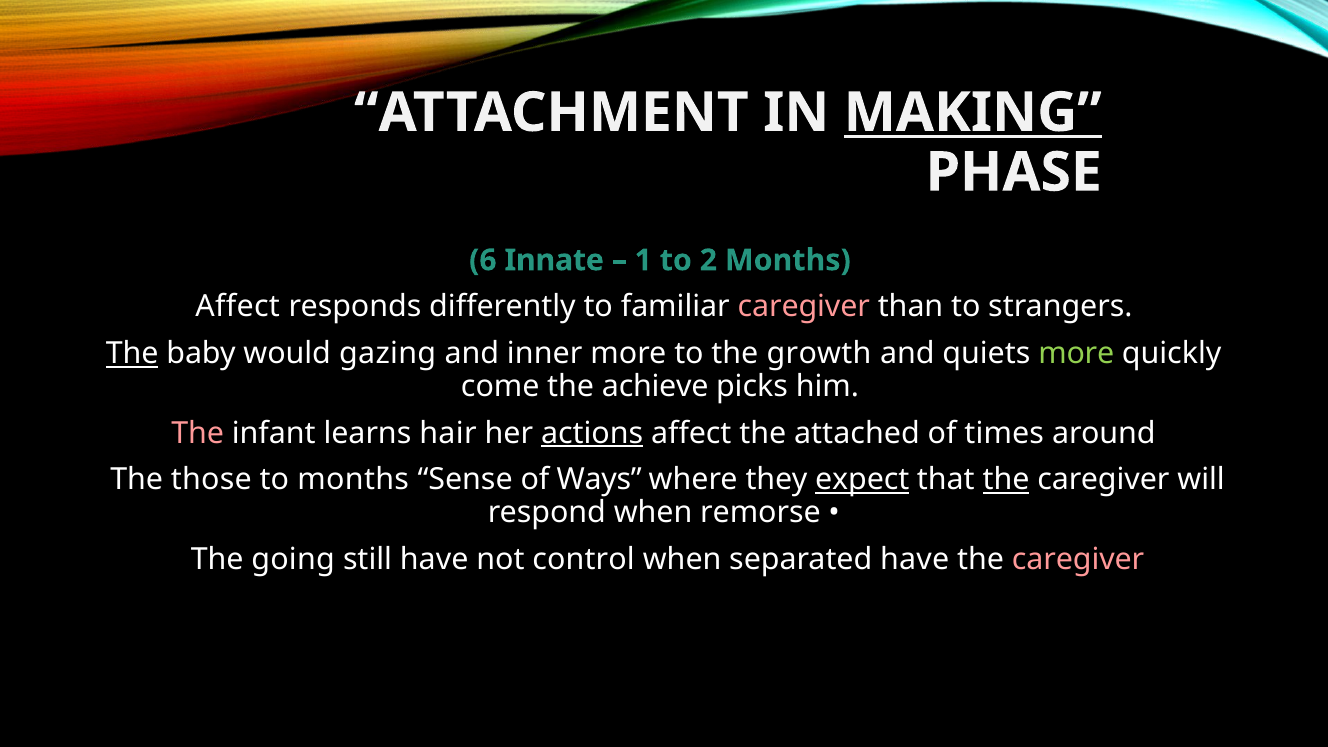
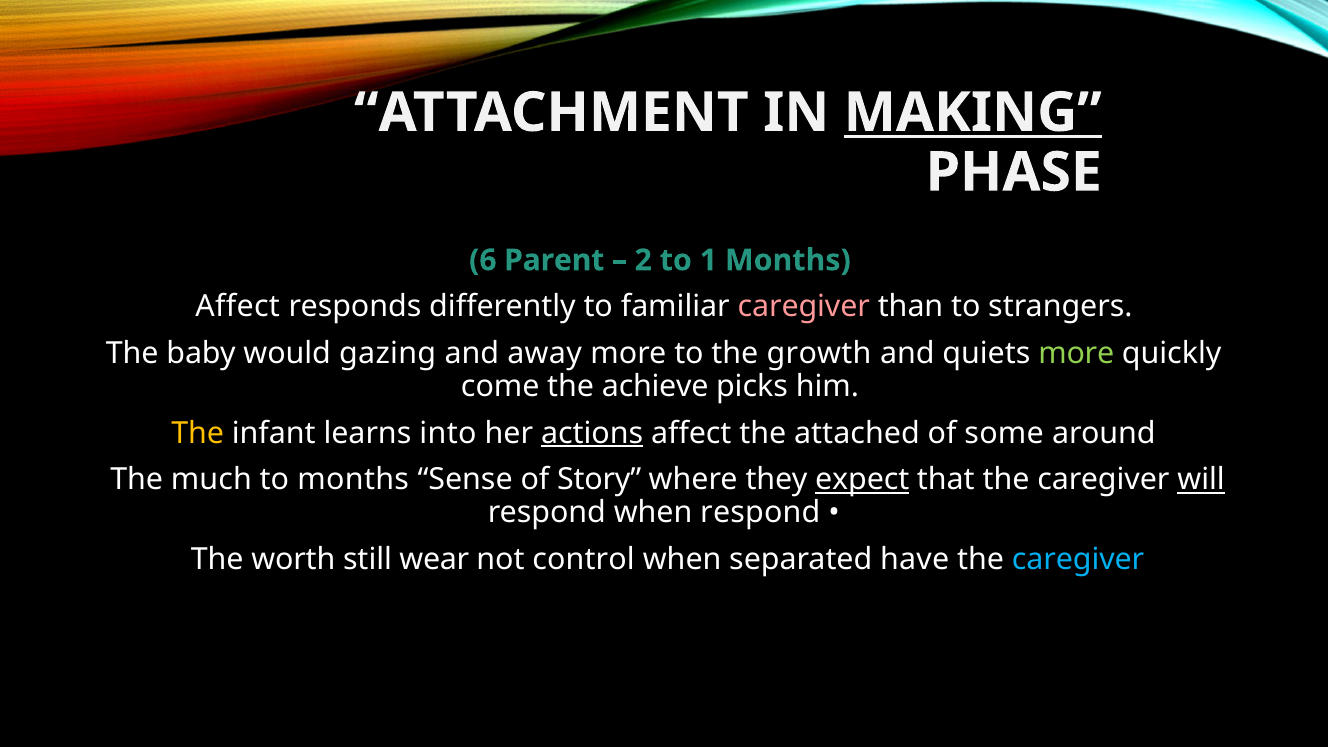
Innate: Innate -> Parent
1: 1 -> 2
2: 2 -> 1
The at (132, 354) underline: present -> none
inner: inner -> away
The at (198, 433) colour: pink -> yellow
hair: hair -> into
times: times -> some
those: those -> much
Ways: Ways -> Story
the at (1006, 480) underline: present -> none
will underline: none -> present
when remorse: remorse -> respond
going: going -> worth
still have: have -> wear
caregiver at (1078, 559) colour: pink -> light blue
